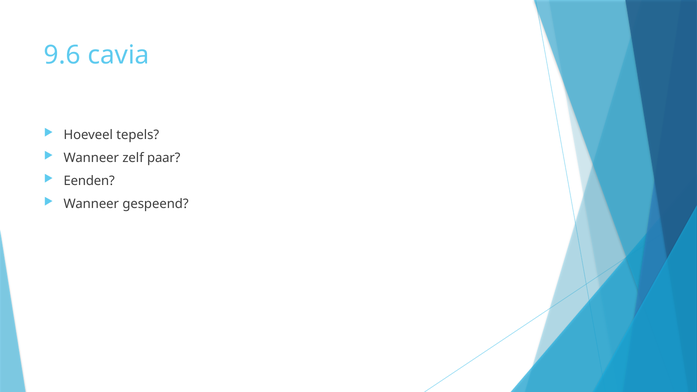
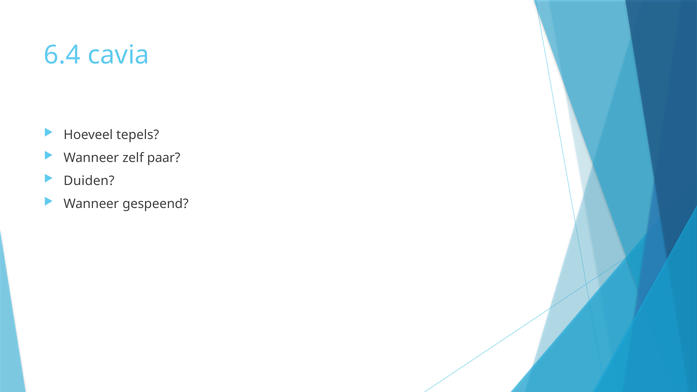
9.6: 9.6 -> 6.4
Eenden: Eenden -> Duiden
